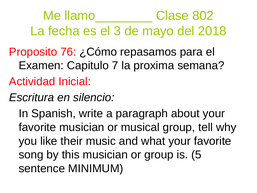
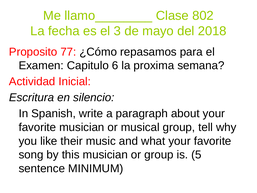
76: 76 -> 77
7: 7 -> 6
